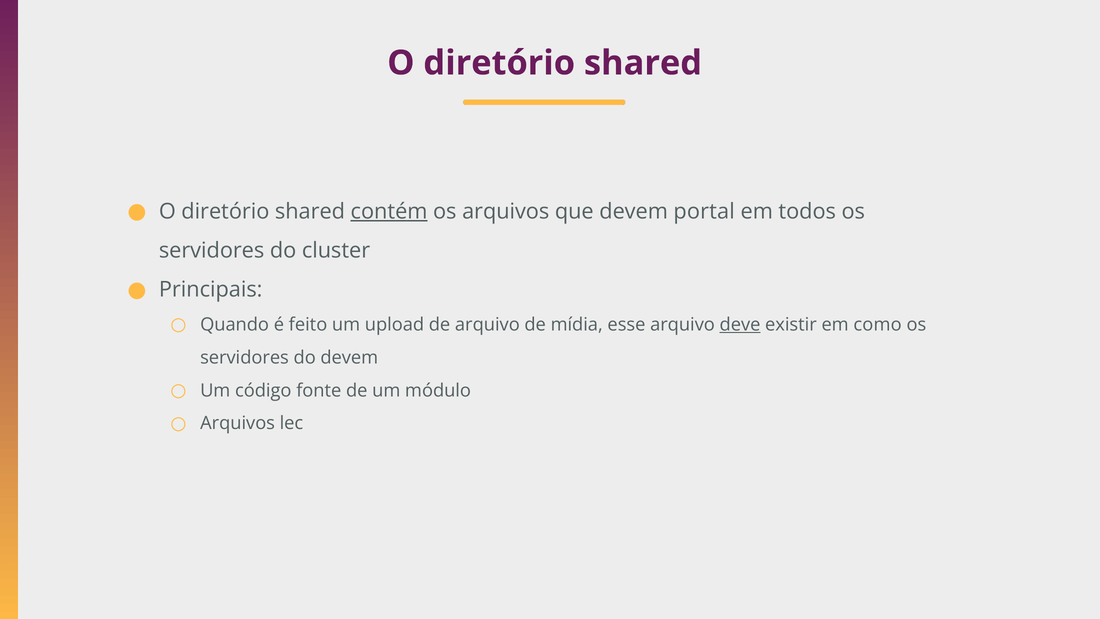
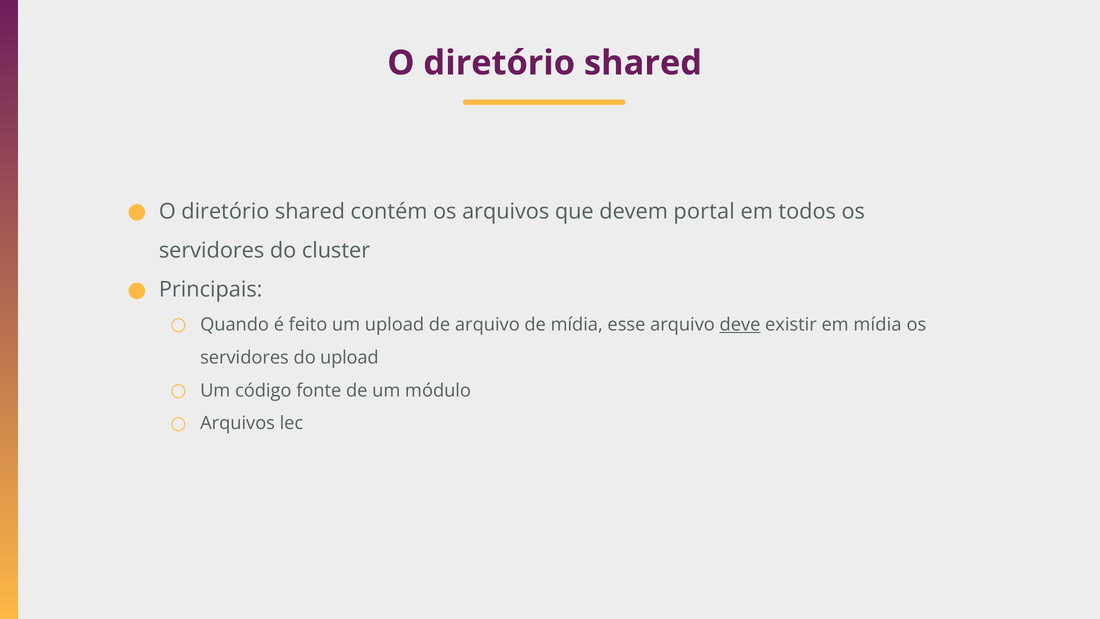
contém underline: present -> none
em como: como -> mídia
do devem: devem -> upload
